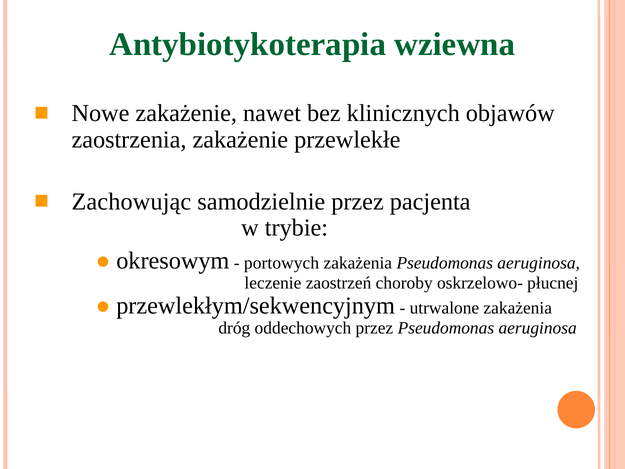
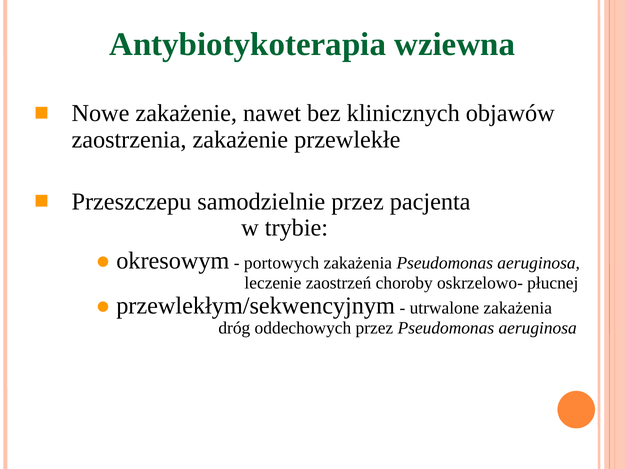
Zachowując: Zachowując -> Przeszczepu
